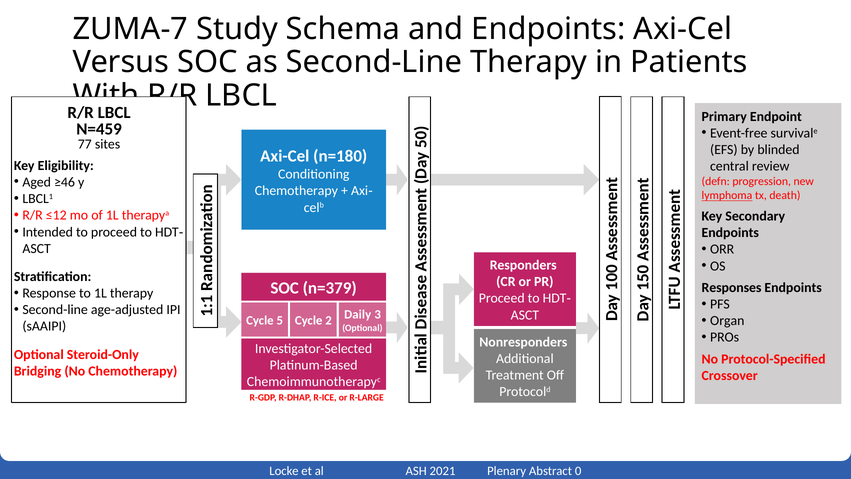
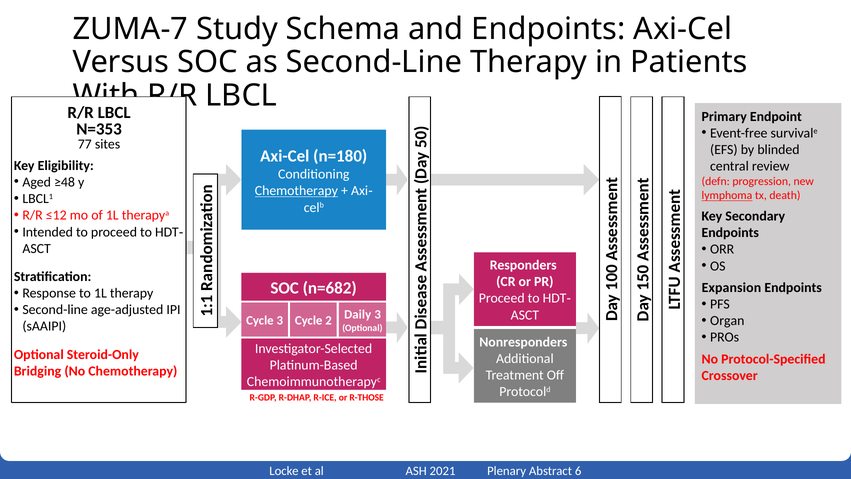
N=459: N=459 -> N=353
≥46: ≥46 -> ≥48
Chemotherapy at (296, 191) underline: none -> present
n=379: n=379 -> n=682
Responses: Responses -> Expansion
Cycle 5: 5 -> 3
R-LARGE: R-LARGE -> R-THOSE
0 at (578, 471): 0 -> 6
